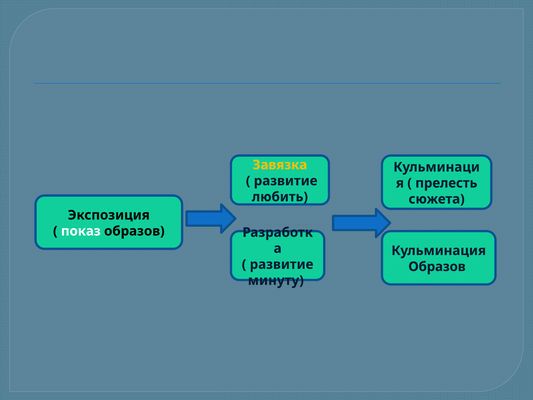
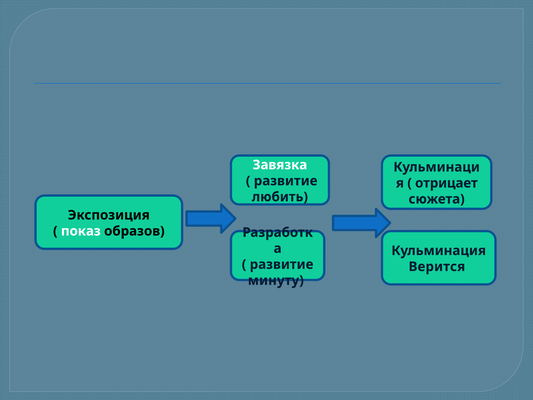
Завязка colour: yellow -> white
прелесть: прелесть -> отрицает
Образов at (437, 267): Образов -> Верится
